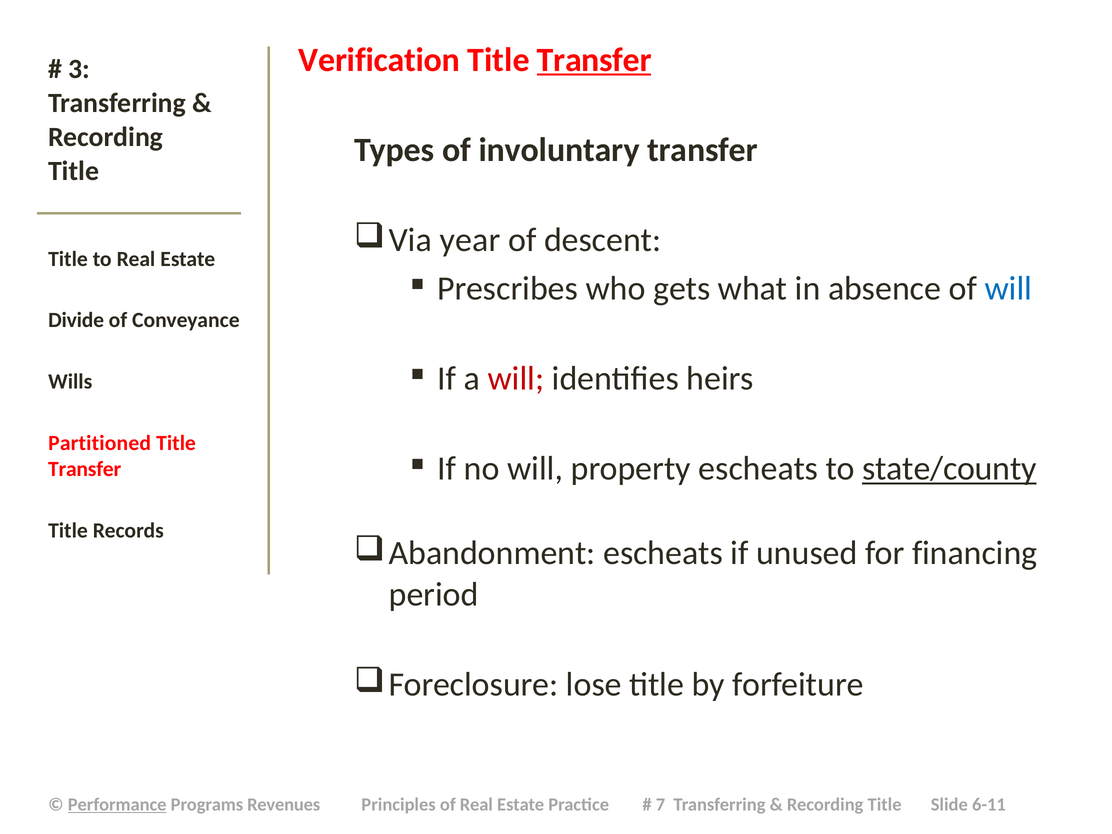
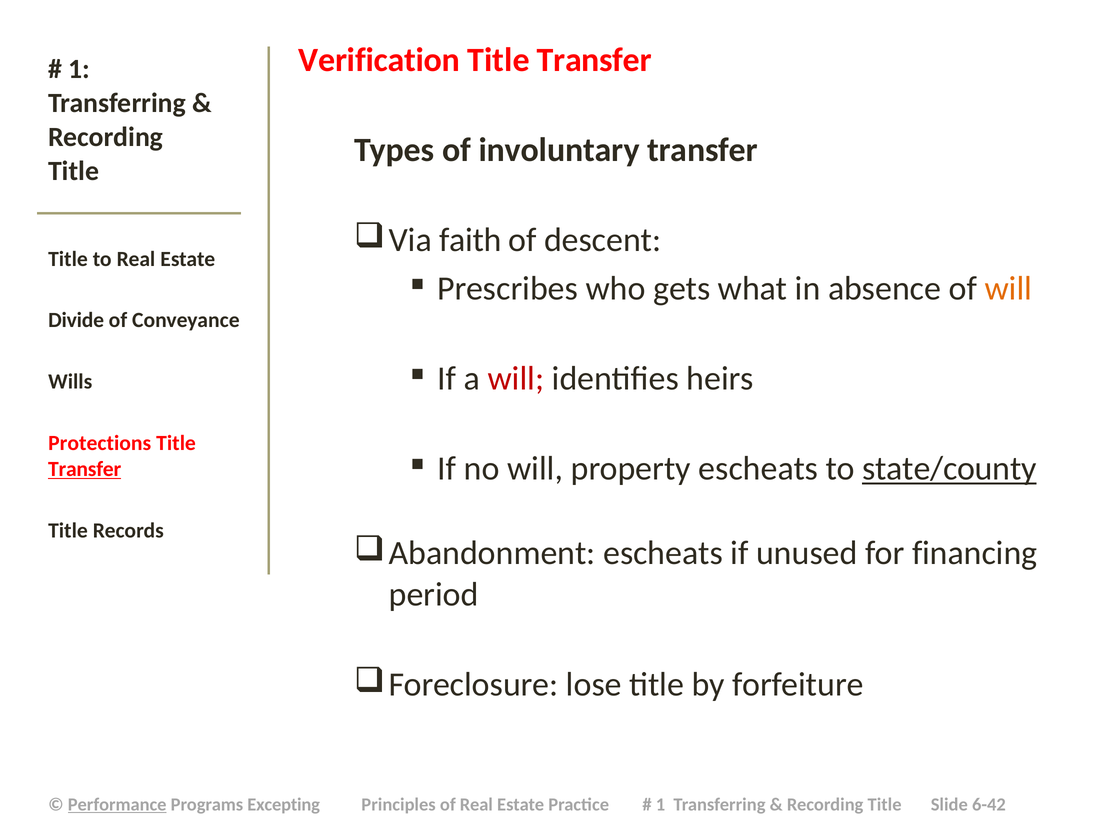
Transfer at (594, 60) underline: present -> none
3 at (79, 69): 3 -> 1
year: year -> faith
will at (1008, 289) colour: blue -> orange
Partitioned: Partitioned -> Protections
Transfer at (85, 469) underline: none -> present
Revenues: Revenues -> Excepting
7 at (660, 805): 7 -> 1
6-11: 6-11 -> 6-42
